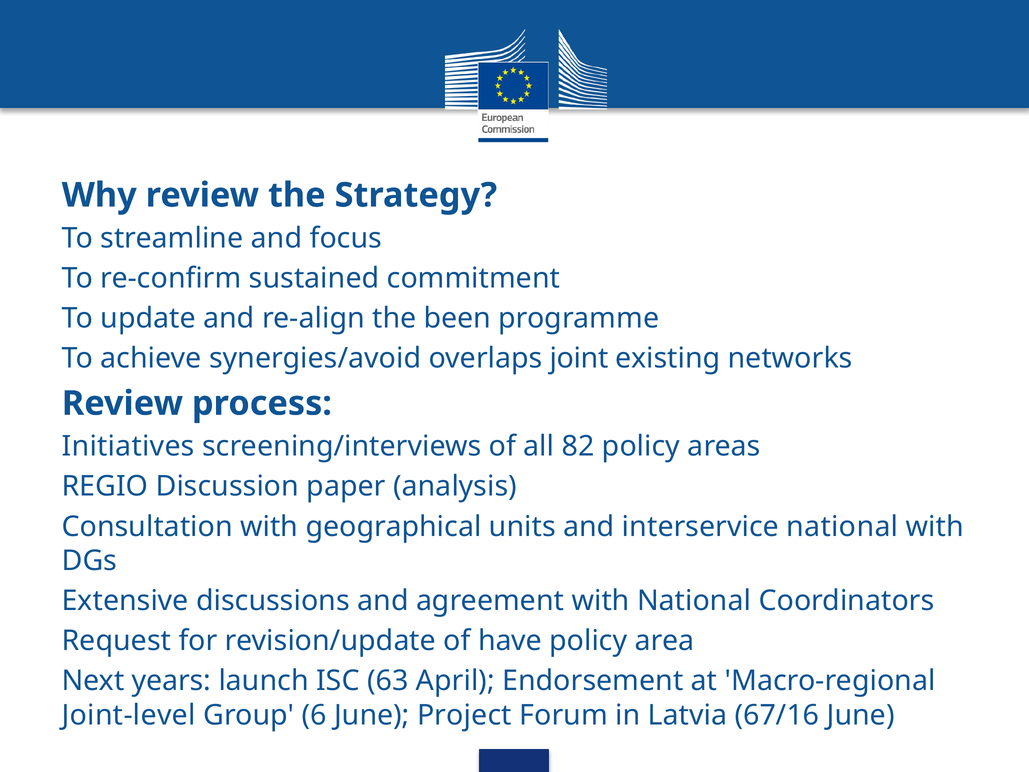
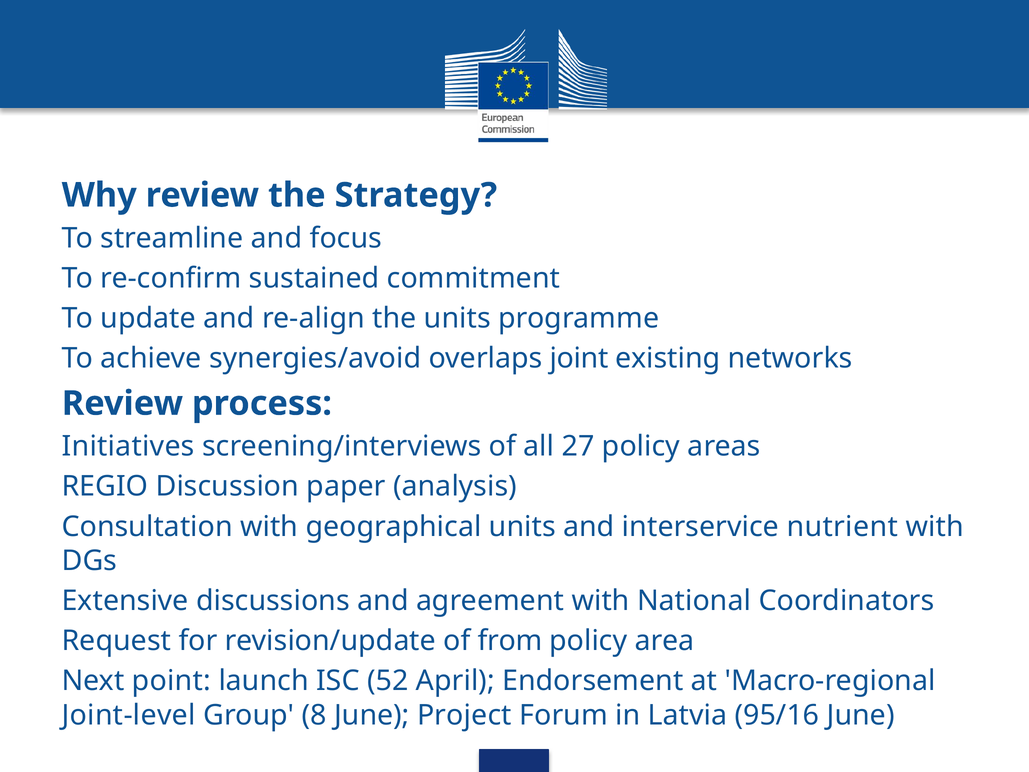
the been: been -> units
82: 82 -> 27
interservice national: national -> nutrient
have: have -> from
years: years -> point
63: 63 -> 52
6: 6 -> 8
67/16: 67/16 -> 95/16
